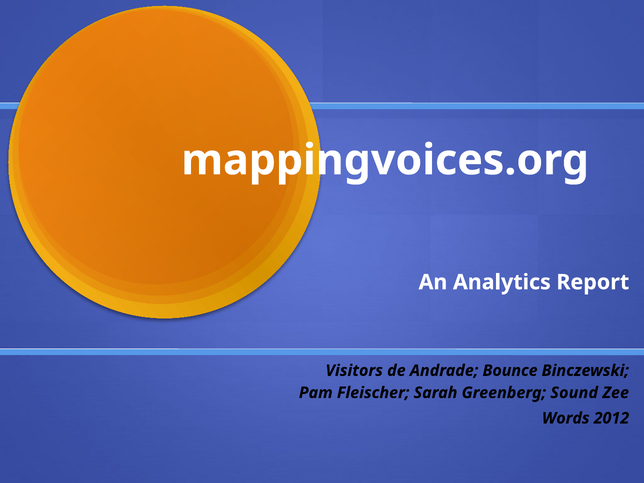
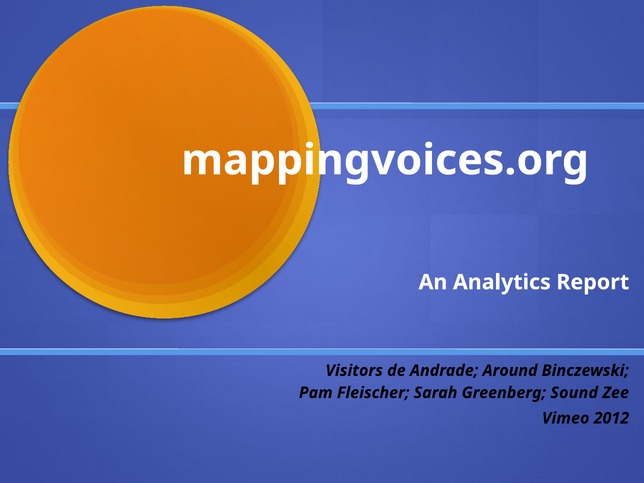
Bounce: Bounce -> Around
Words: Words -> Vimeo
